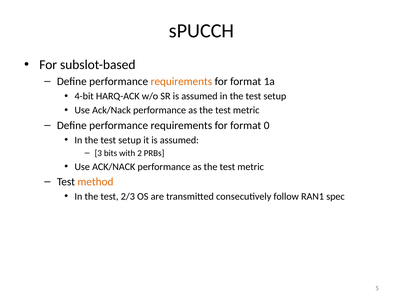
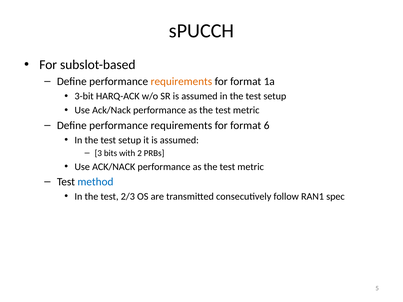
4-bit: 4-bit -> 3-bit
0: 0 -> 6
method colour: orange -> blue
